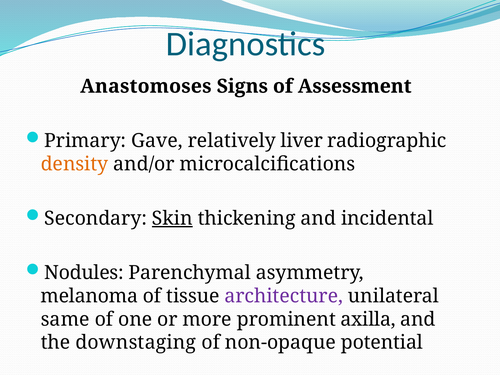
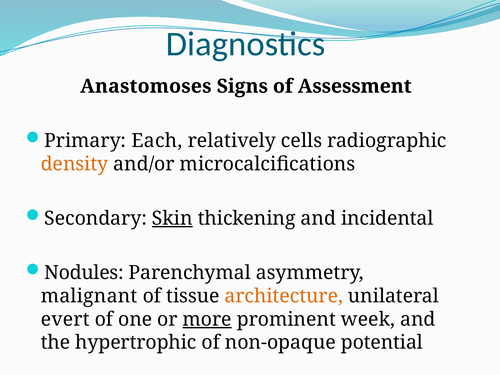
Gave: Gave -> Each
liver: liver -> cells
melanoma: melanoma -> malignant
architecture colour: purple -> orange
same: same -> evert
more underline: none -> present
axilla: axilla -> week
downstaging: downstaging -> hypertrophic
